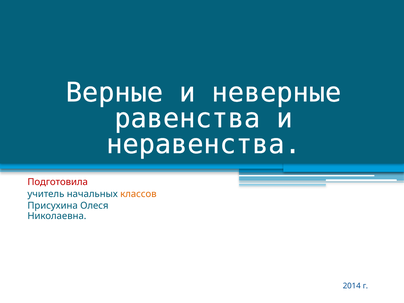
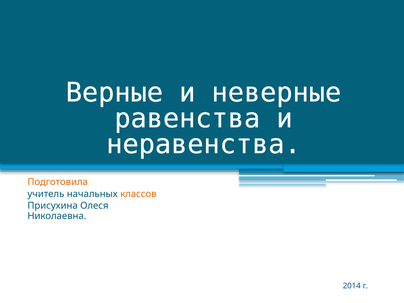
Подготовила colour: red -> orange
